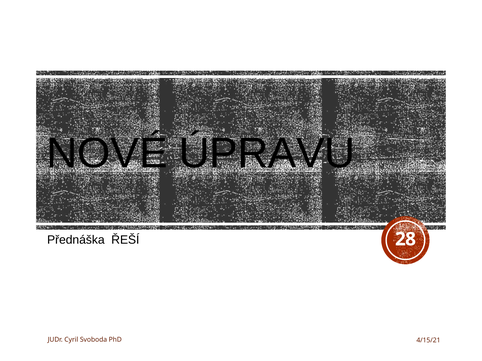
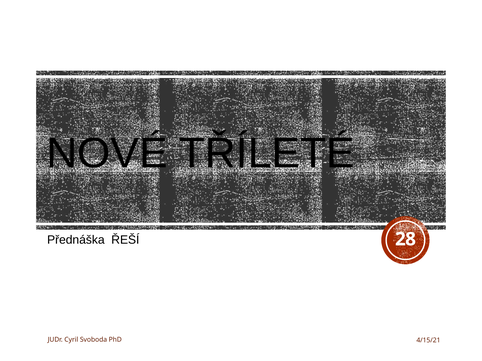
ÚPRAVU: ÚPRAVU -> TŘÍLETÉ
